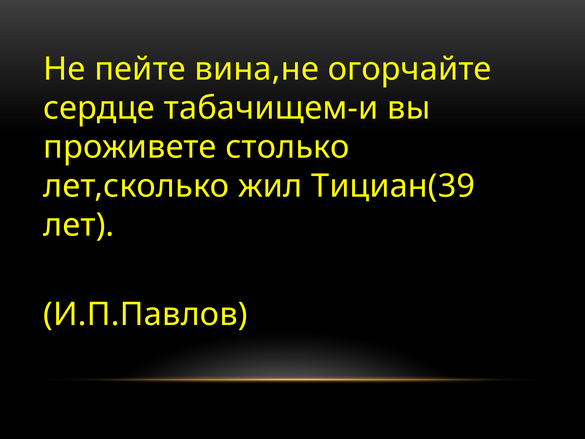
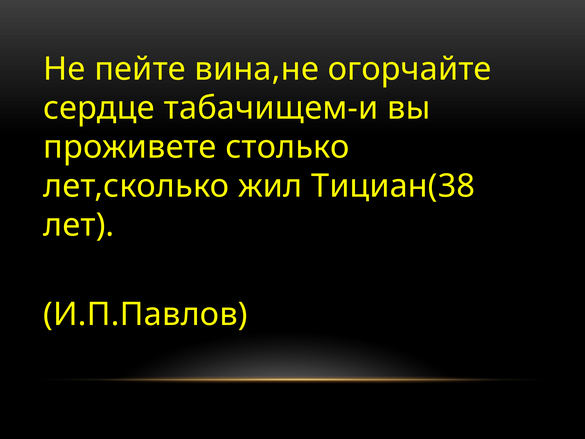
Тициан(39: Тициан(39 -> Тициан(38
